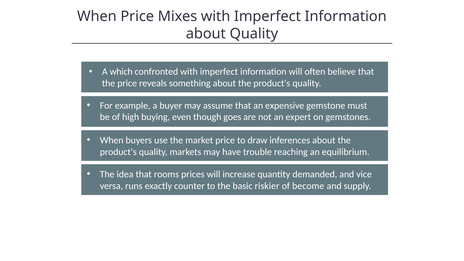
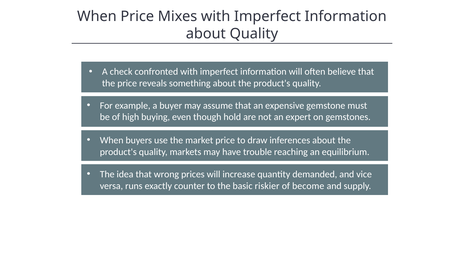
which: which -> check
goes: goes -> hold
rooms: rooms -> wrong
